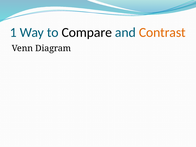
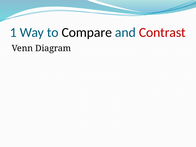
Contrast colour: orange -> red
